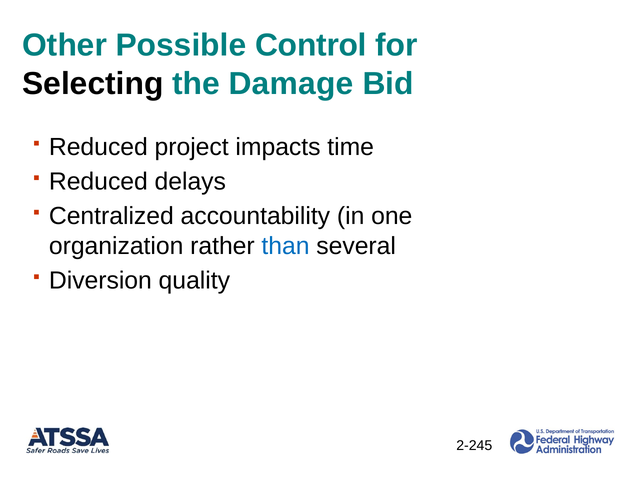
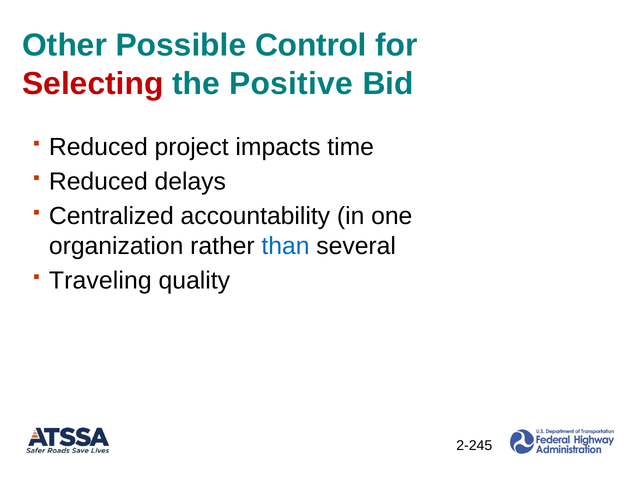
Selecting colour: black -> red
Damage: Damage -> Positive
Diversion: Diversion -> Traveling
